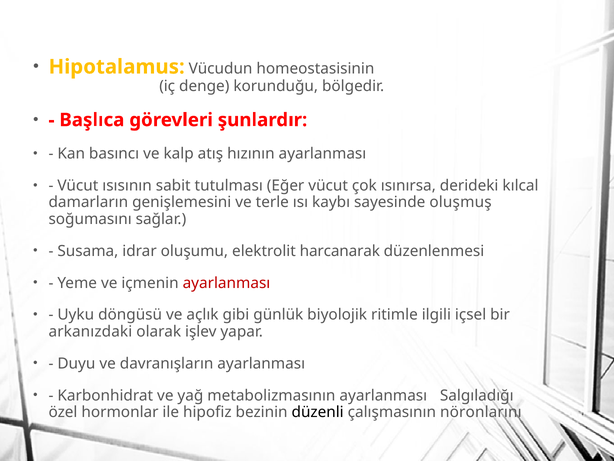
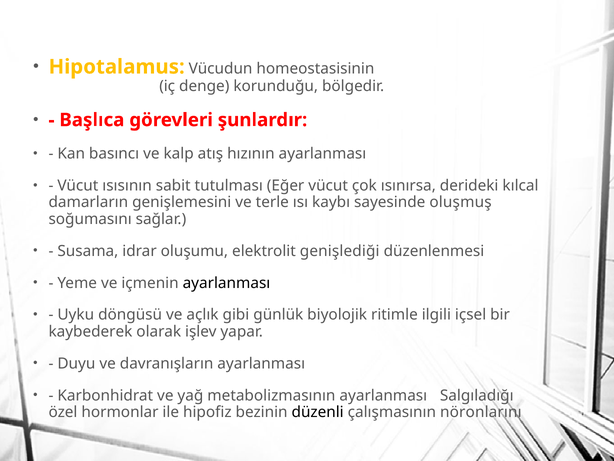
harcanarak: harcanarak -> genişlediği
ayarlanması at (226, 283) colour: red -> black
arkanızdaki: arkanızdaki -> kaybederek
